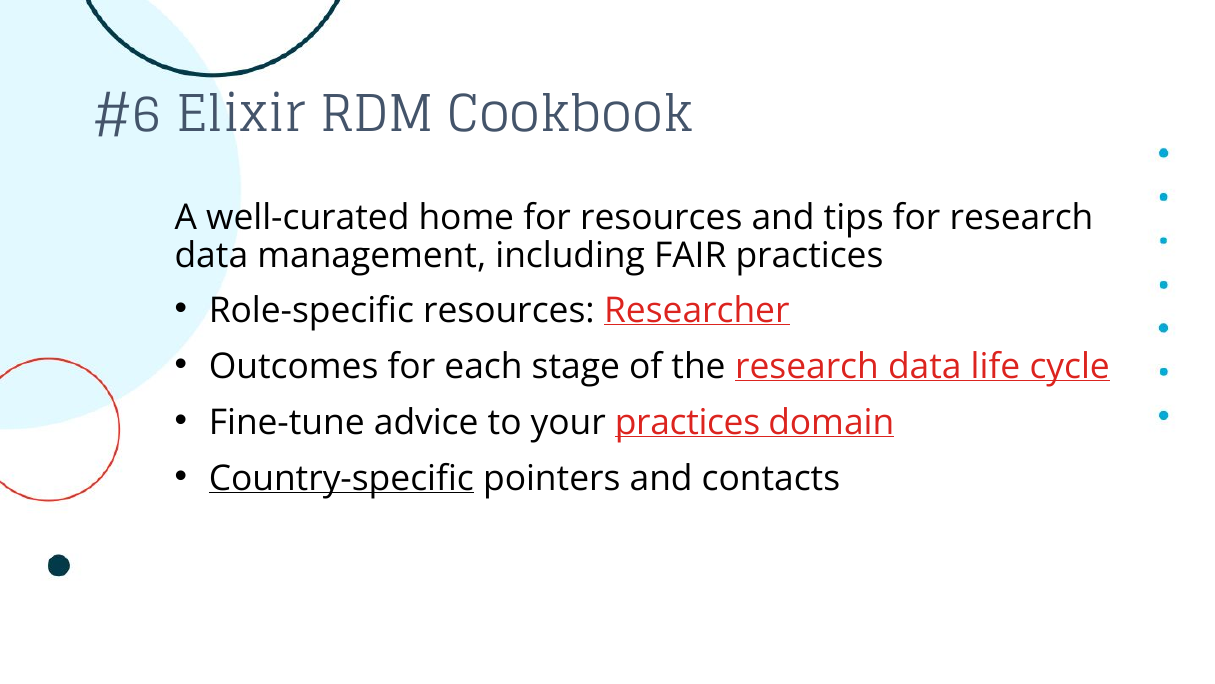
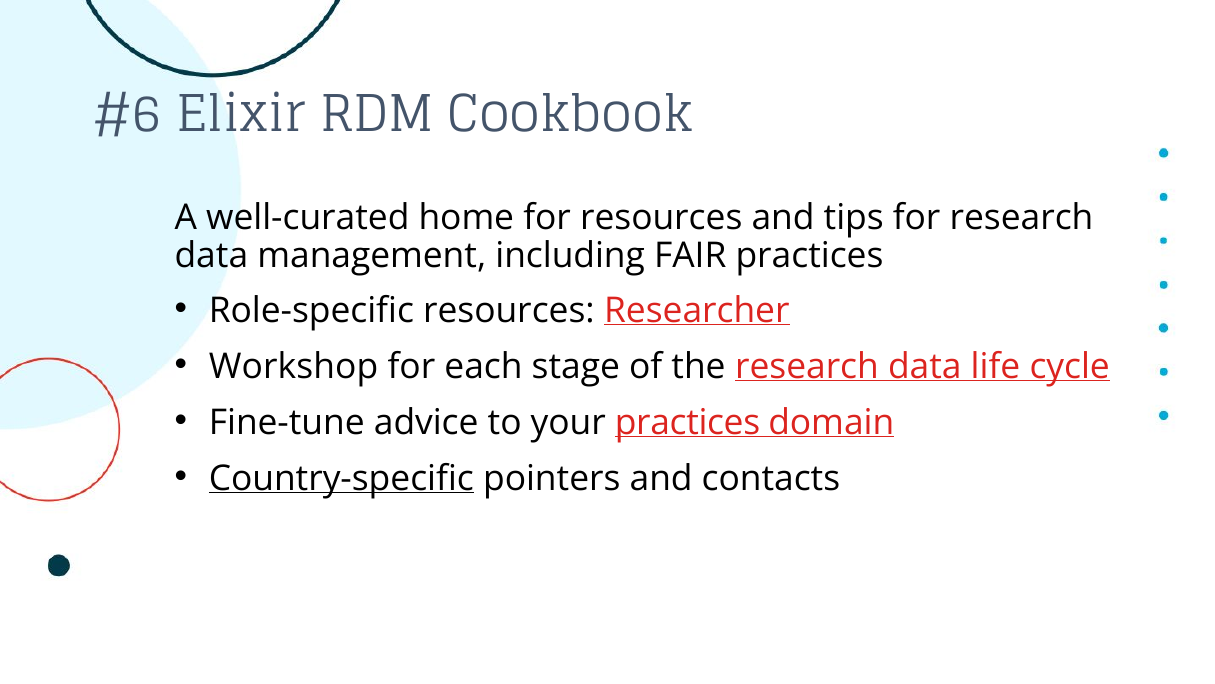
Outcomes: Outcomes -> Workshop
